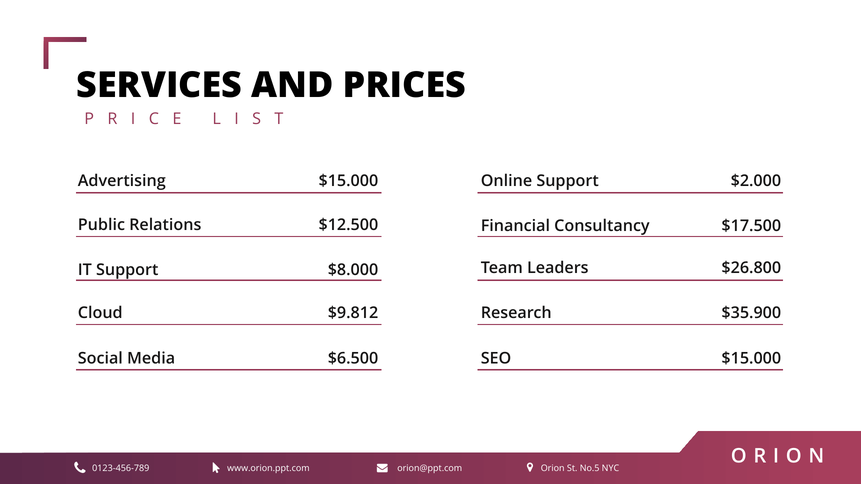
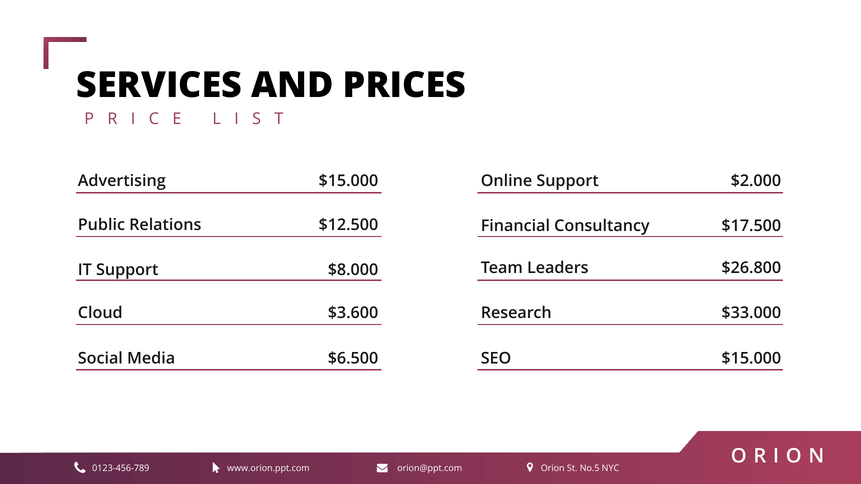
$9.812: $9.812 -> $3.600
$35.900: $35.900 -> $33.000
